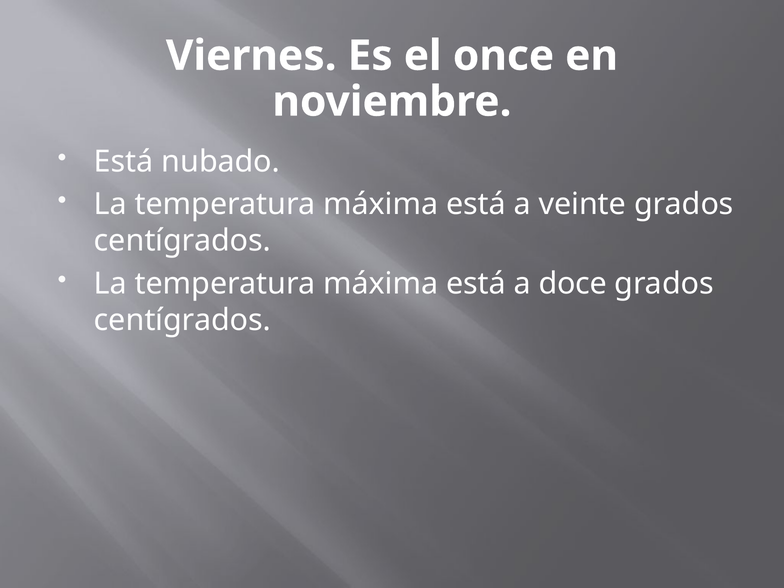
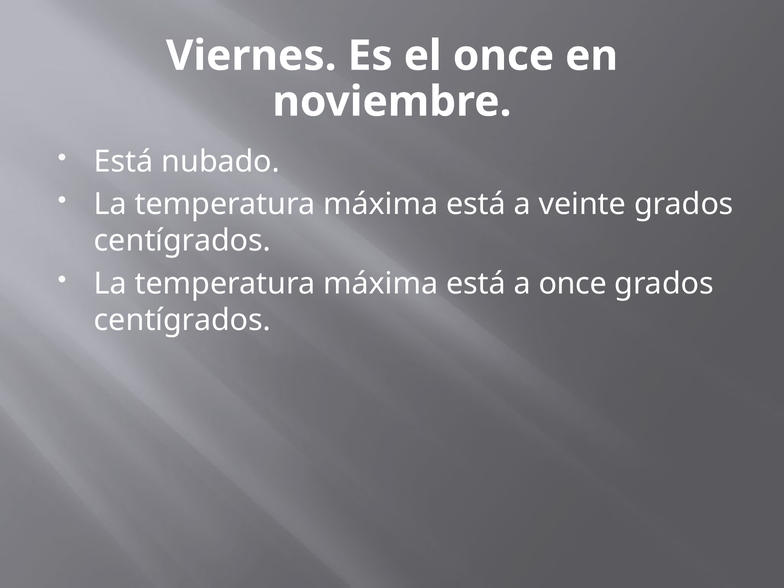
a doce: doce -> once
